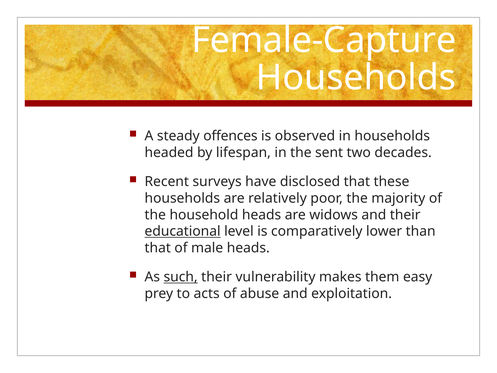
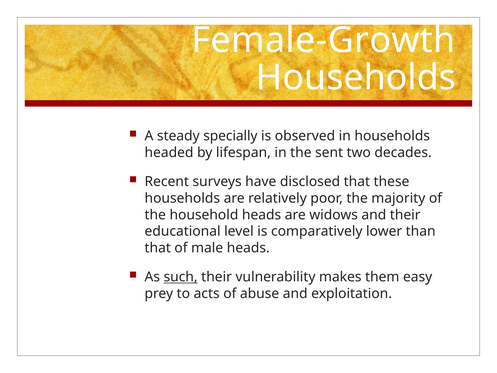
Female-Capture: Female-Capture -> Female-Growth
offences: offences -> specially
educational underline: present -> none
